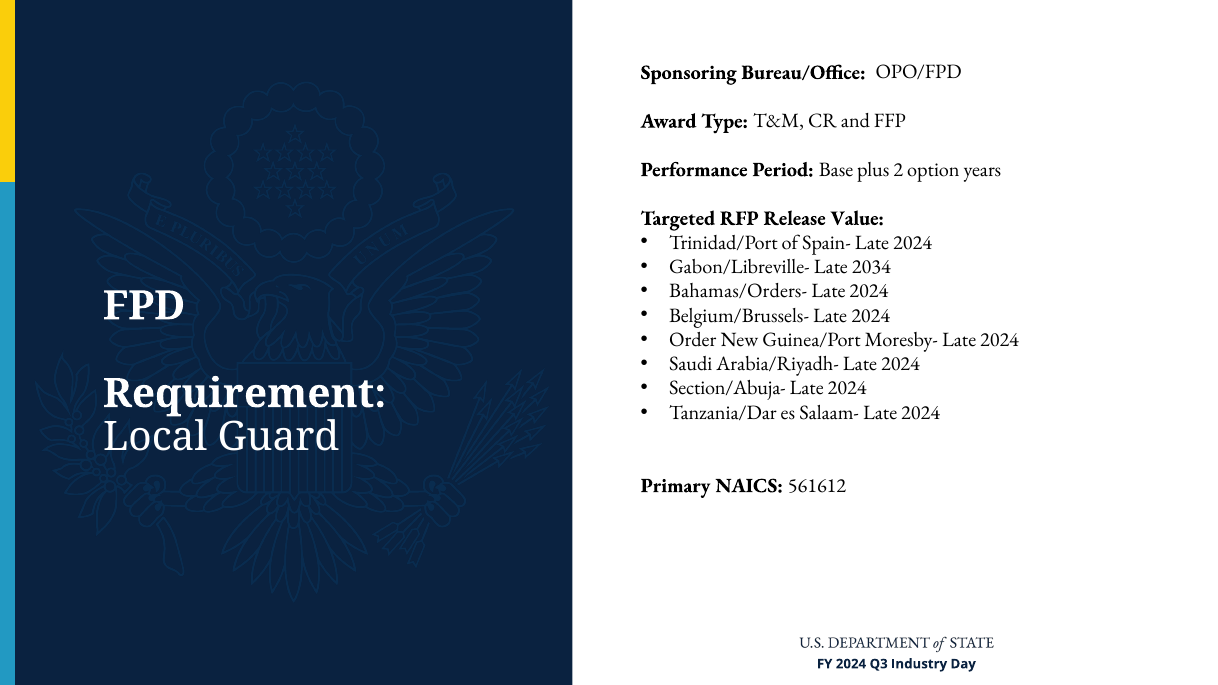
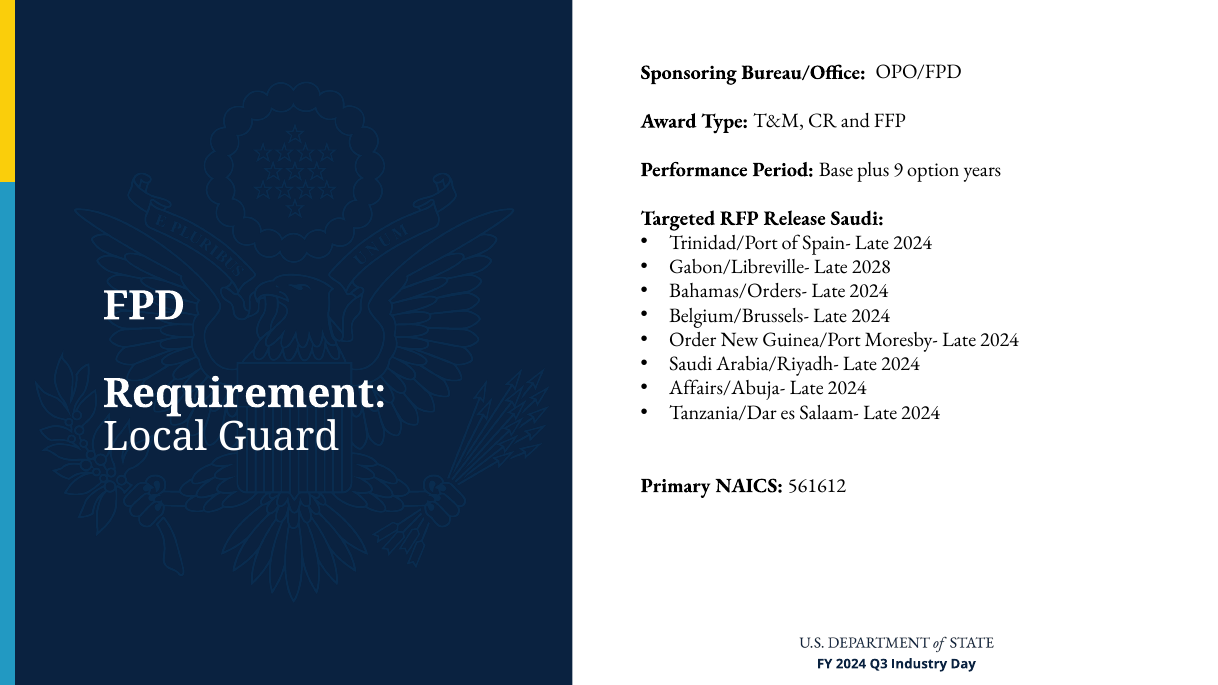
2: 2 -> 9
Release Value: Value -> Saudi
2034: 2034 -> 2028
Section/Abuja-: Section/Abuja- -> Affairs/Abuja-
